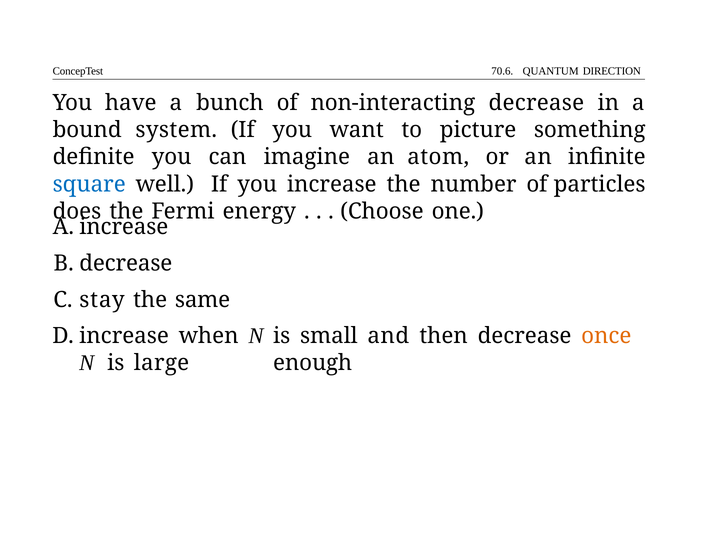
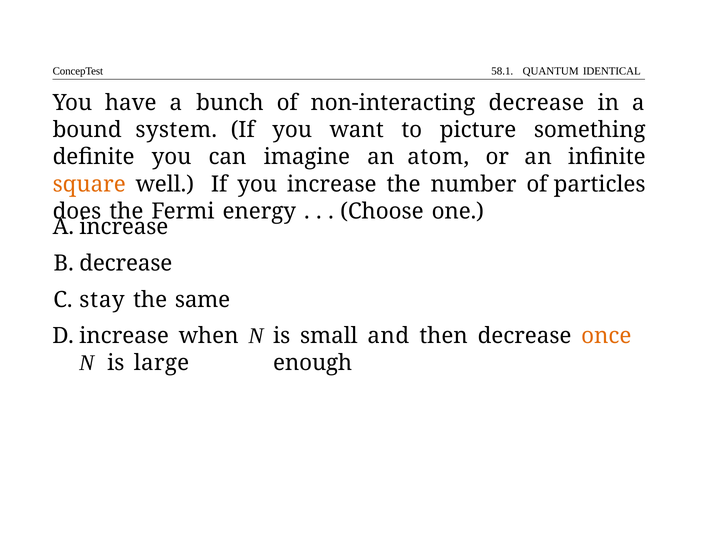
70.6: 70.6 -> 58.1
DIRECTION: DIRECTION -> IDENTICAL
square colour: blue -> orange
